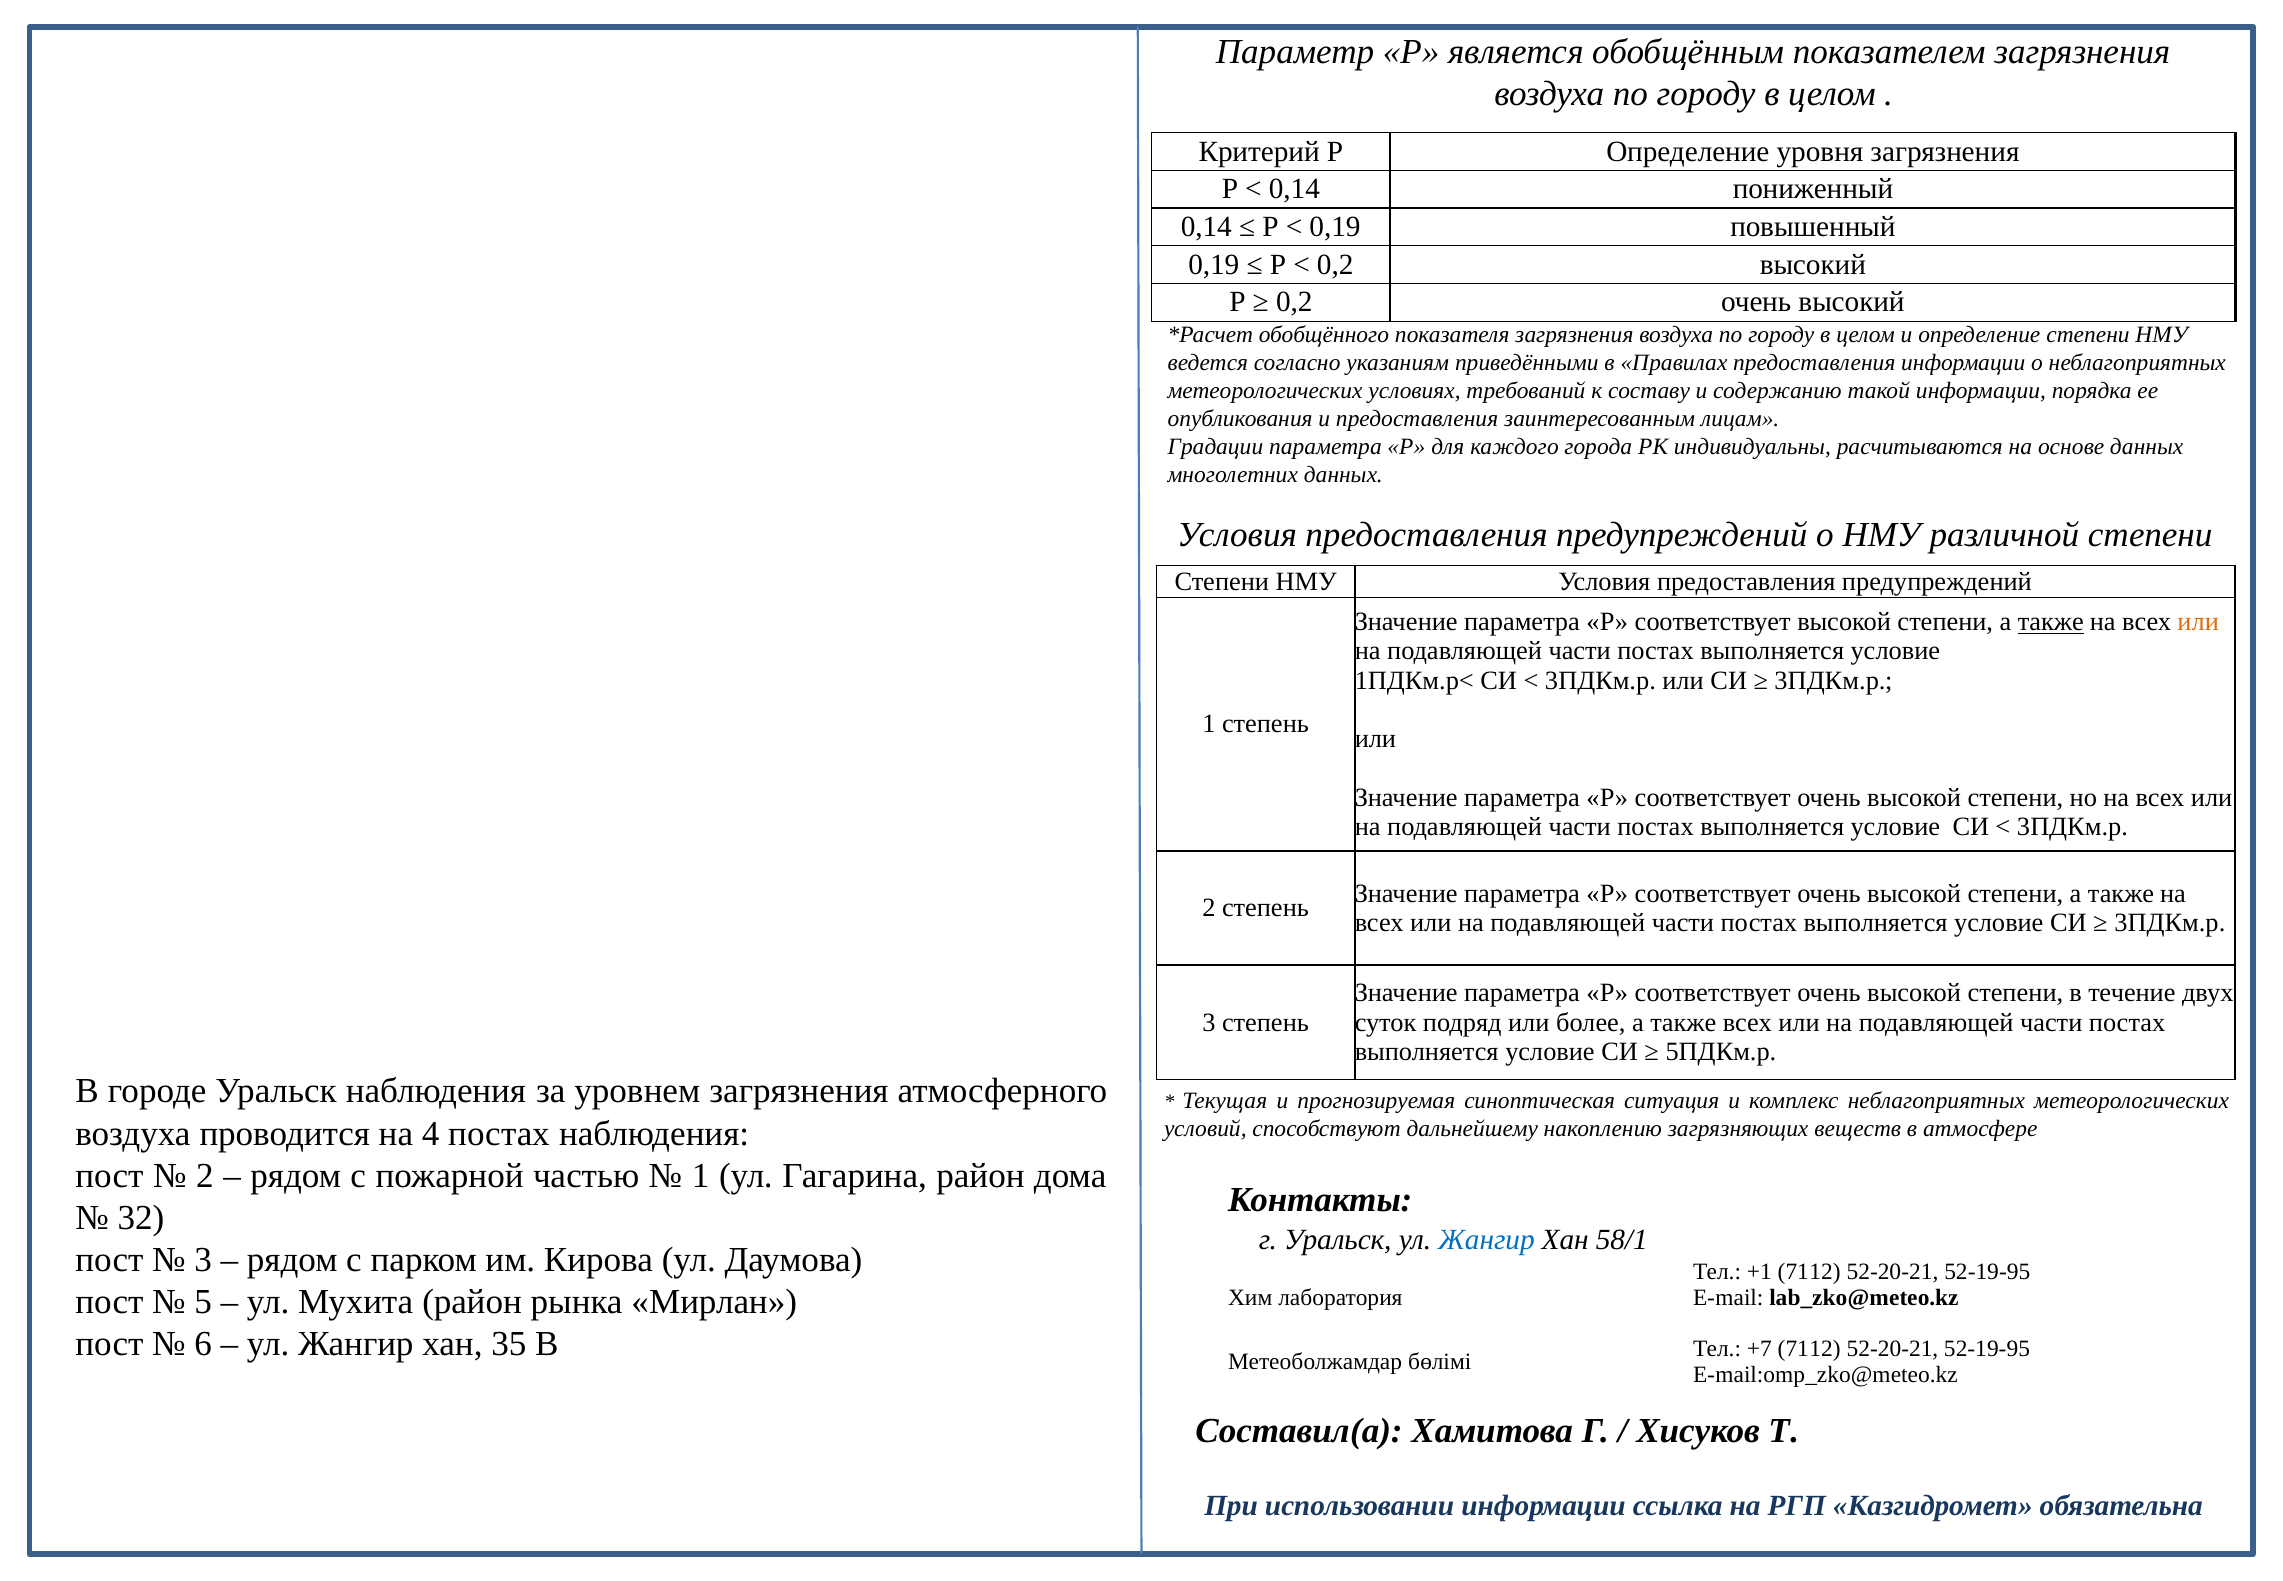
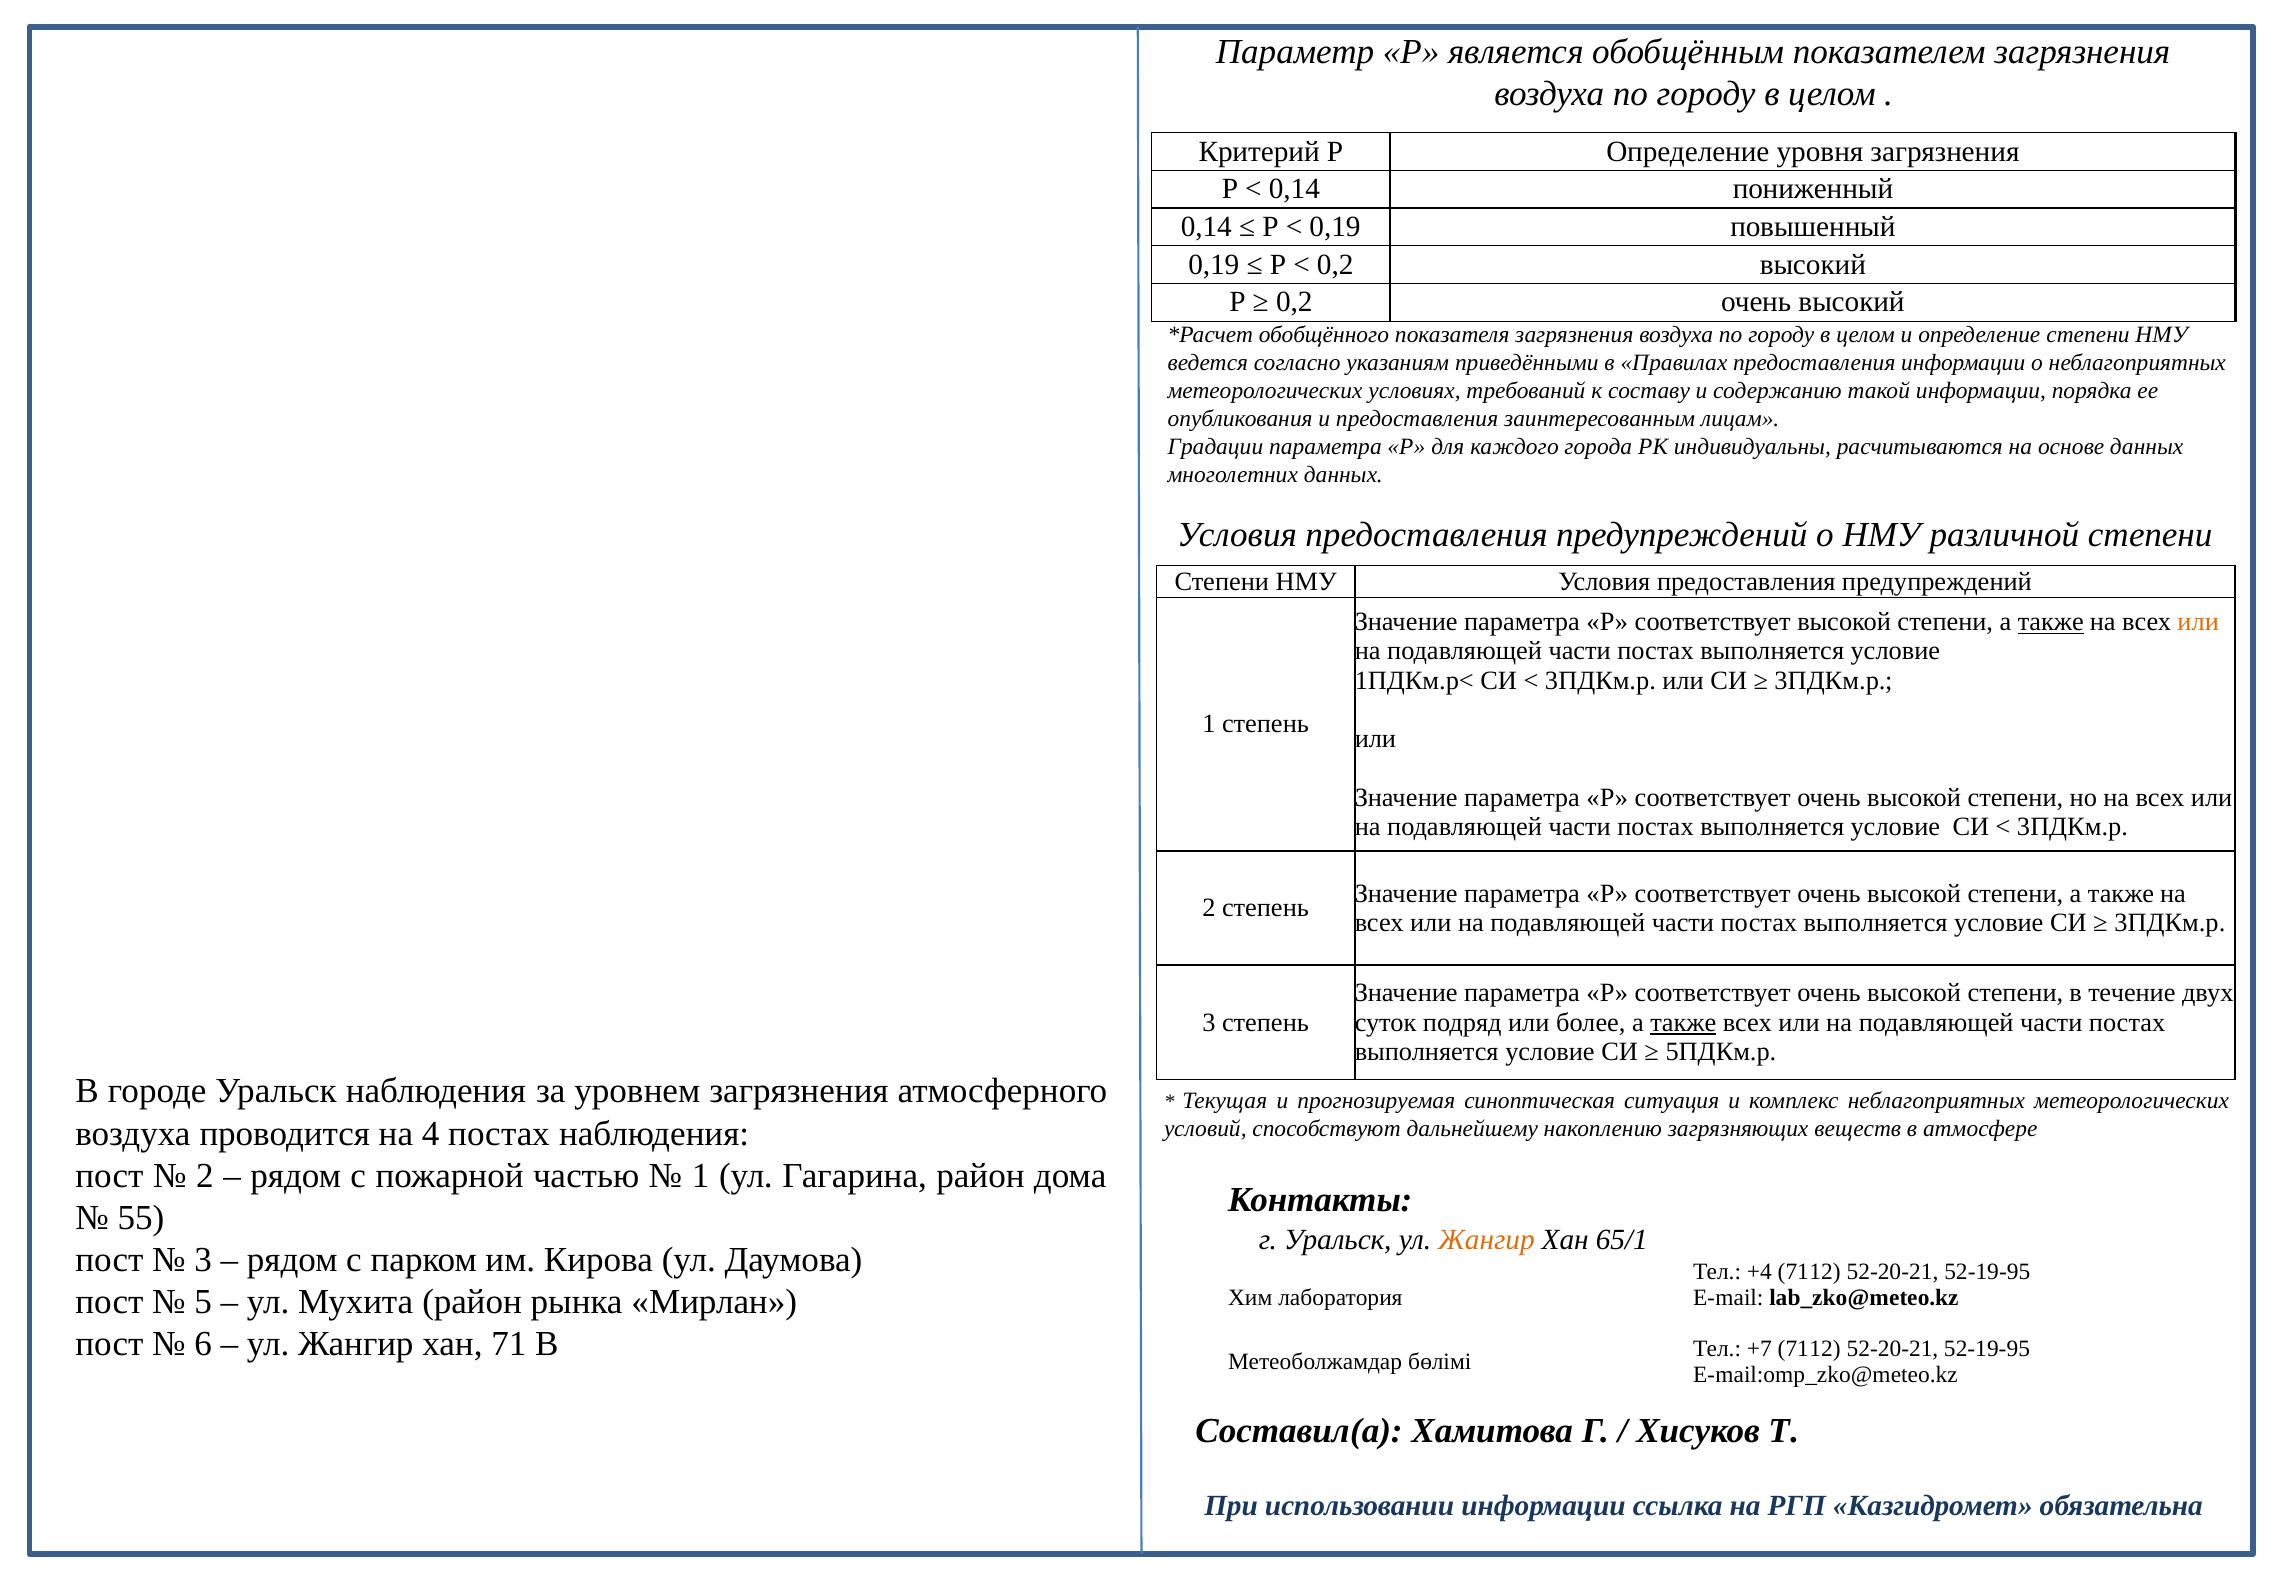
также at (1683, 1022) underline: none -> present
32: 32 -> 55
Жангир at (1486, 1239) colour: blue -> orange
58/1: 58/1 -> 65/1
+1: +1 -> +4
35: 35 -> 71
